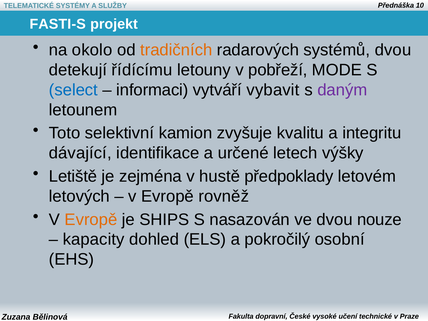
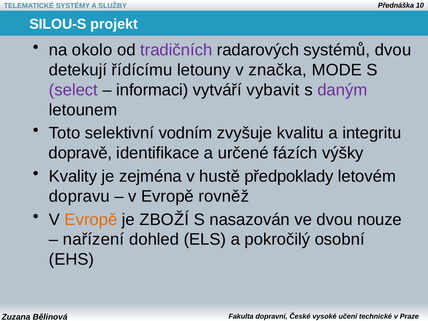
FASTI-S: FASTI-S -> SILOU-S
tradičních colour: orange -> purple
pobřeží: pobřeží -> značka
select colour: blue -> purple
kamion: kamion -> vodním
dávající: dávající -> dopravě
letech: letech -> fázích
Letiště: Letiště -> Kvality
letových: letových -> dopravu
SHIPS: SHIPS -> ZBOŽÍ
kapacity: kapacity -> nařízení
